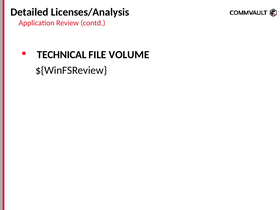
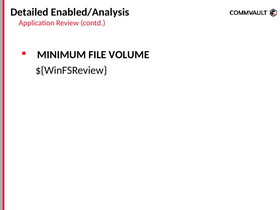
Licenses/Analysis: Licenses/Analysis -> Enabled/Analysis
TECHNICAL: TECHNICAL -> MINIMUM
